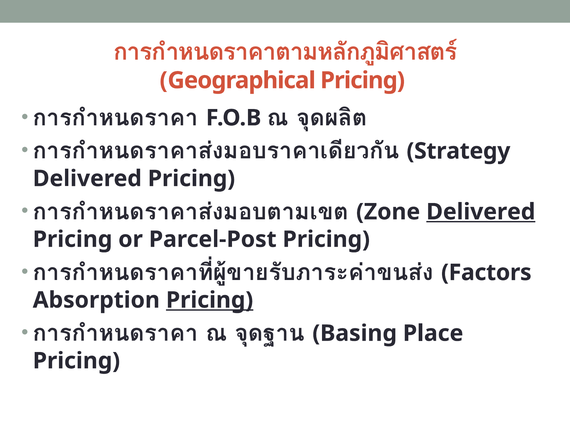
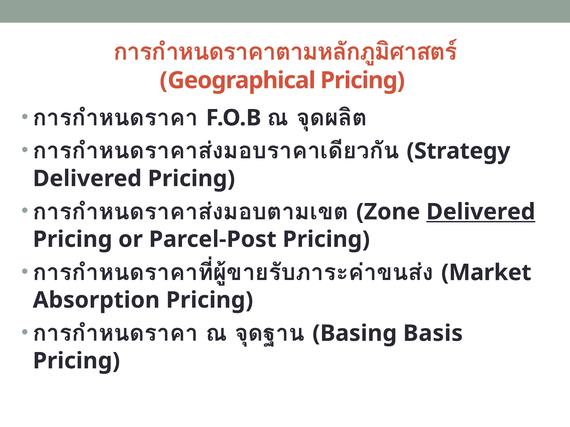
Factors: Factors -> Market
Pricing at (210, 300) underline: present -> none
Place: Place -> Basis
